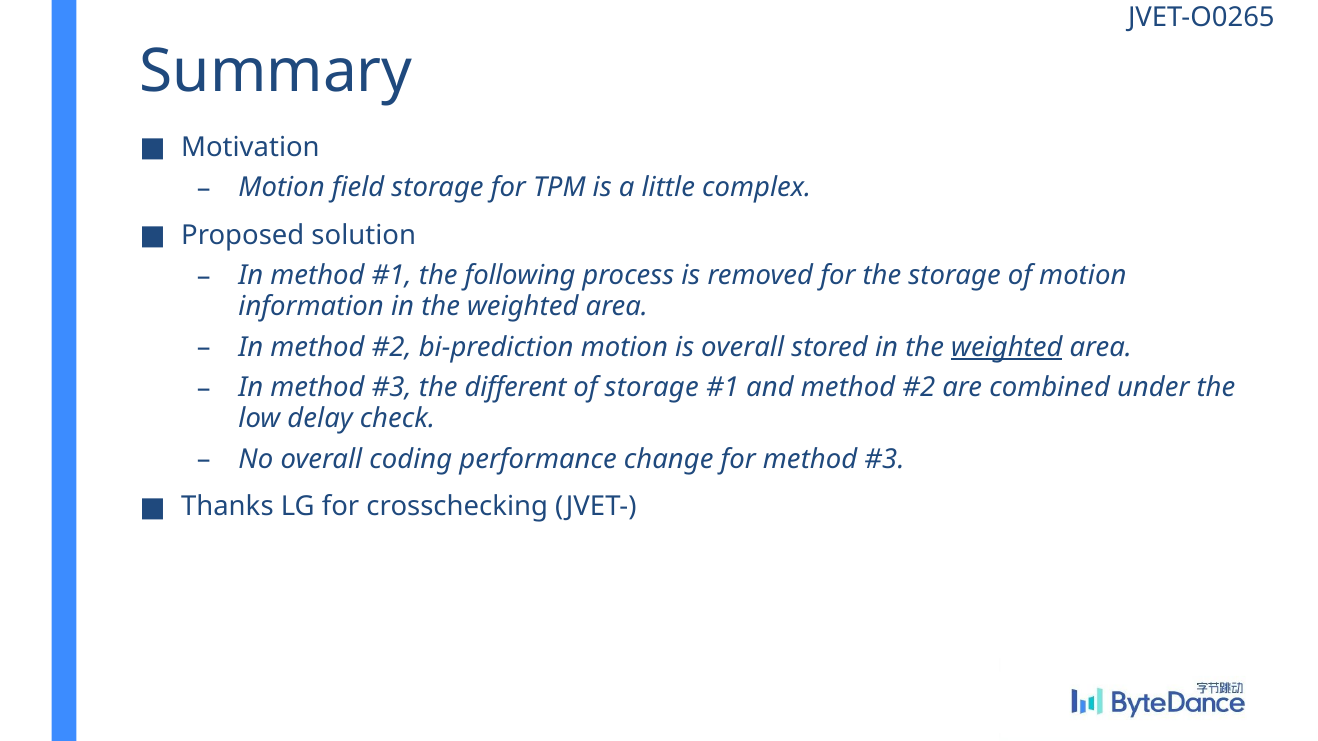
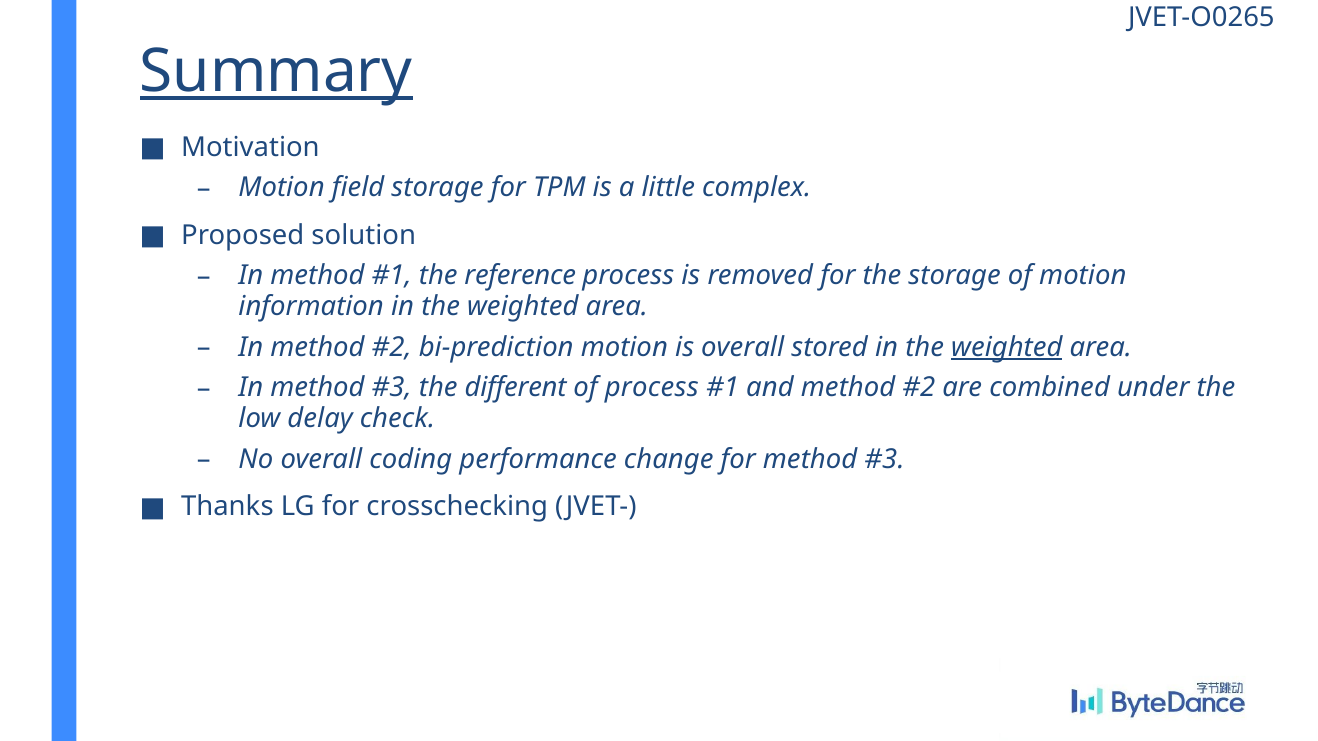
Summary underline: none -> present
following: following -> reference
of storage: storage -> process
